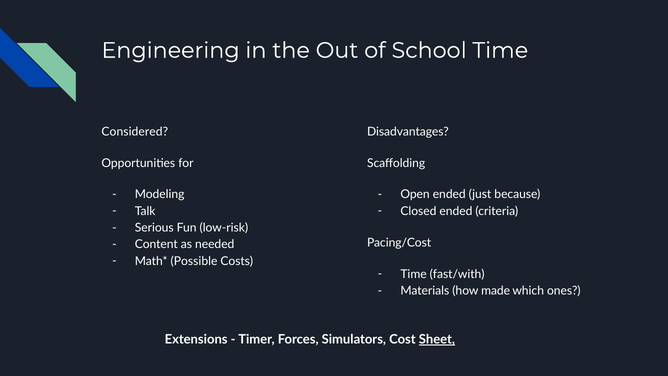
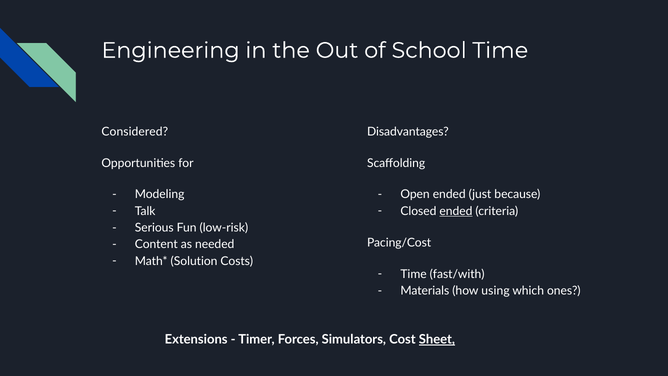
ended at (456, 211) underline: none -> present
Possible: Possible -> Solution
made: made -> using
